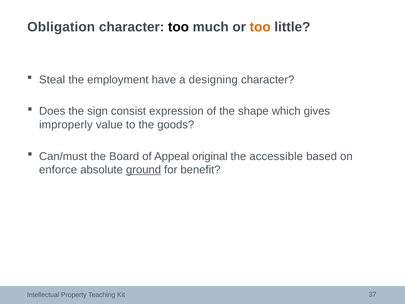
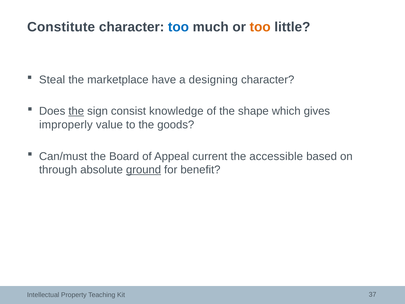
Obligation: Obligation -> Constitute
too at (178, 27) colour: black -> blue
employment: employment -> marketplace
the at (76, 111) underline: none -> present
expression: expression -> knowledge
original: original -> current
enforce: enforce -> through
